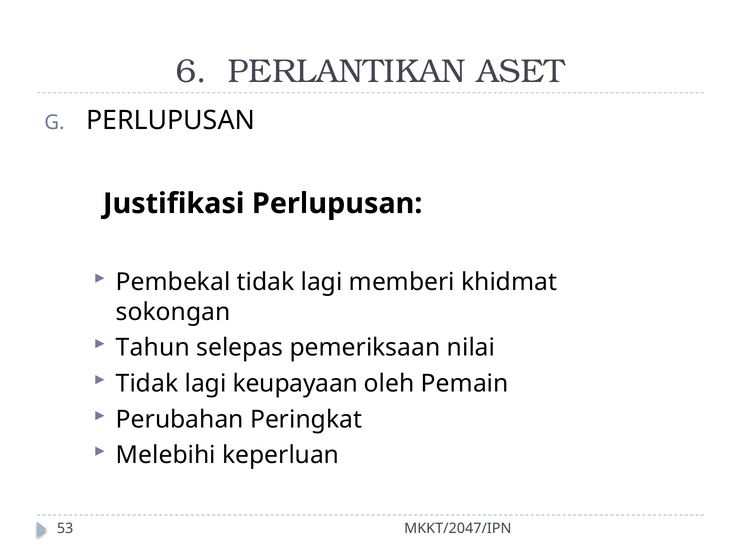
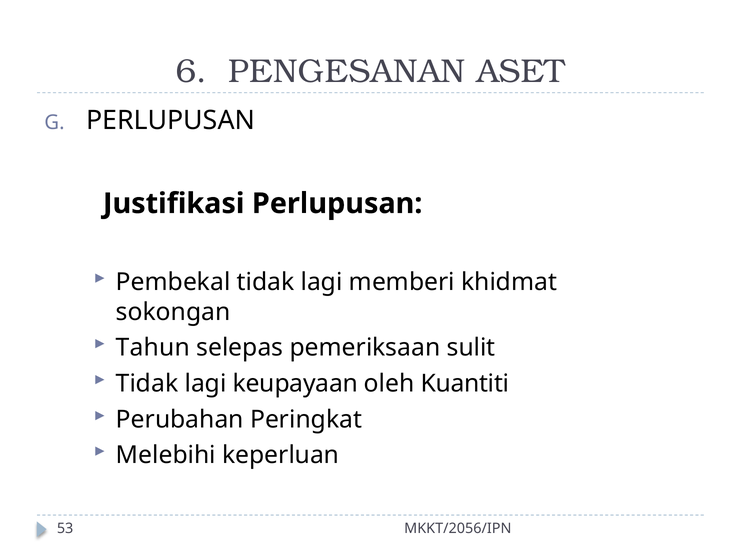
PERLANTIKAN: PERLANTIKAN -> PENGESANAN
nilai: nilai -> sulit
Pemain: Pemain -> Kuantiti
MKKT/2047/IPN: MKKT/2047/IPN -> MKKT/2056/IPN
